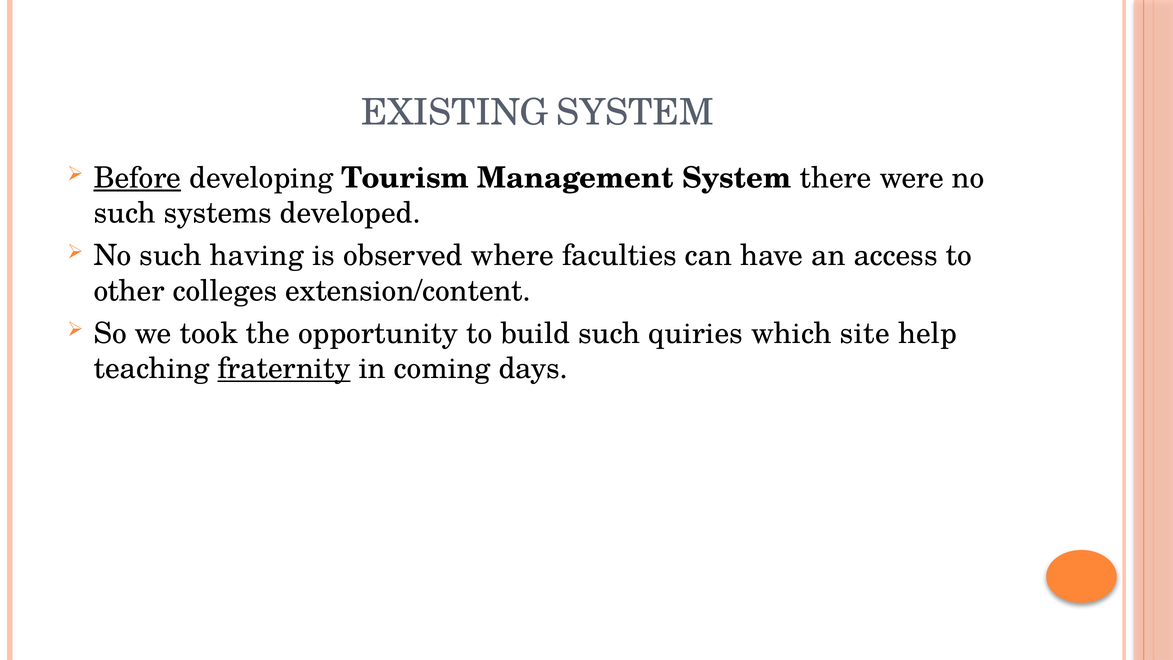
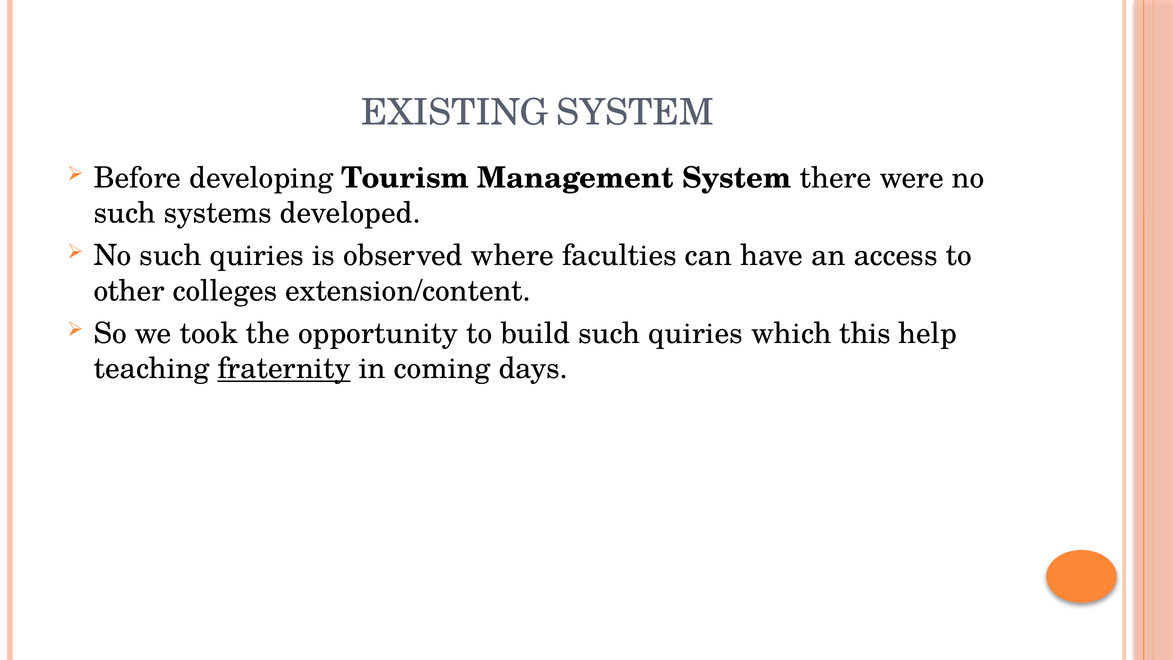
Before underline: present -> none
No such having: having -> quiries
site: site -> this
